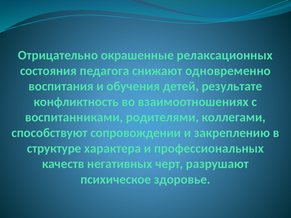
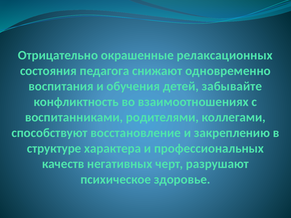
результате: результате -> забывайте
сопровождении: сопровождении -> восстановление
